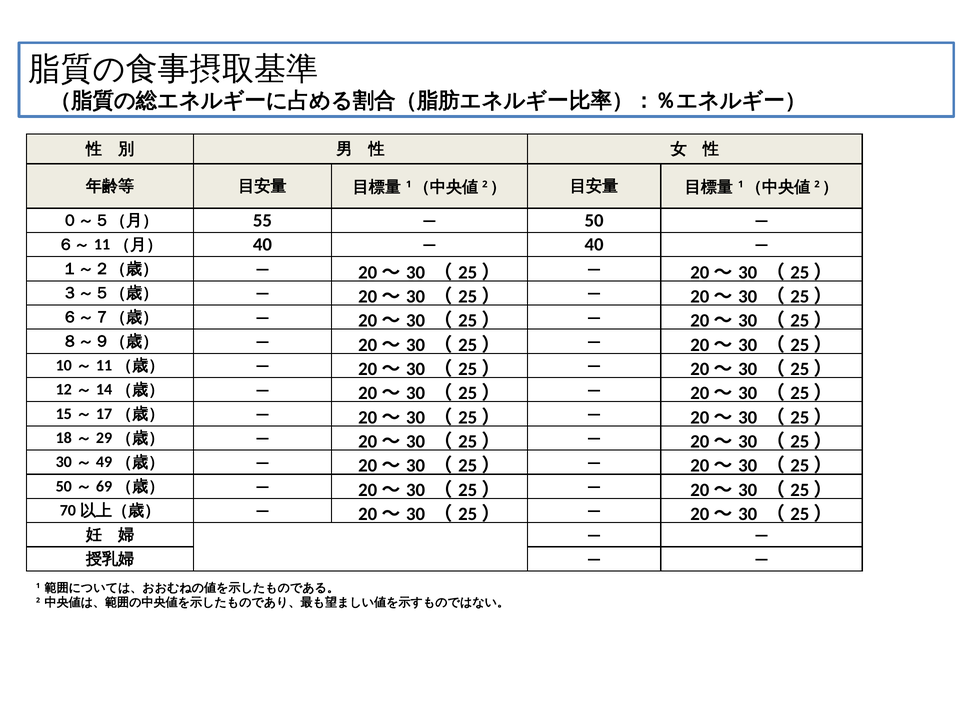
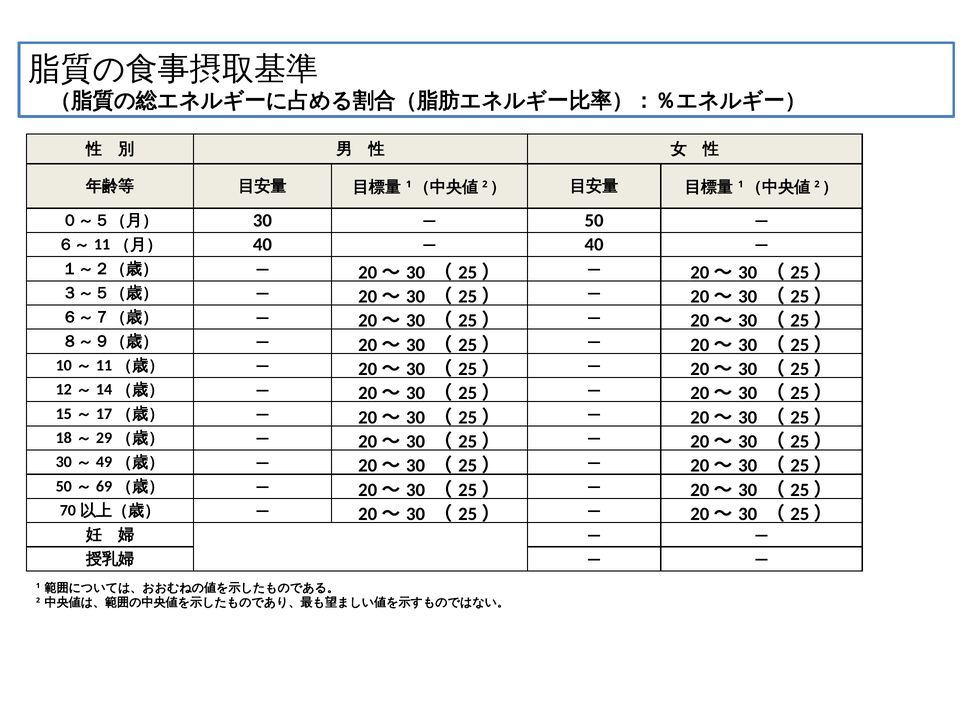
55 at (262, 221): 55 -> 30
